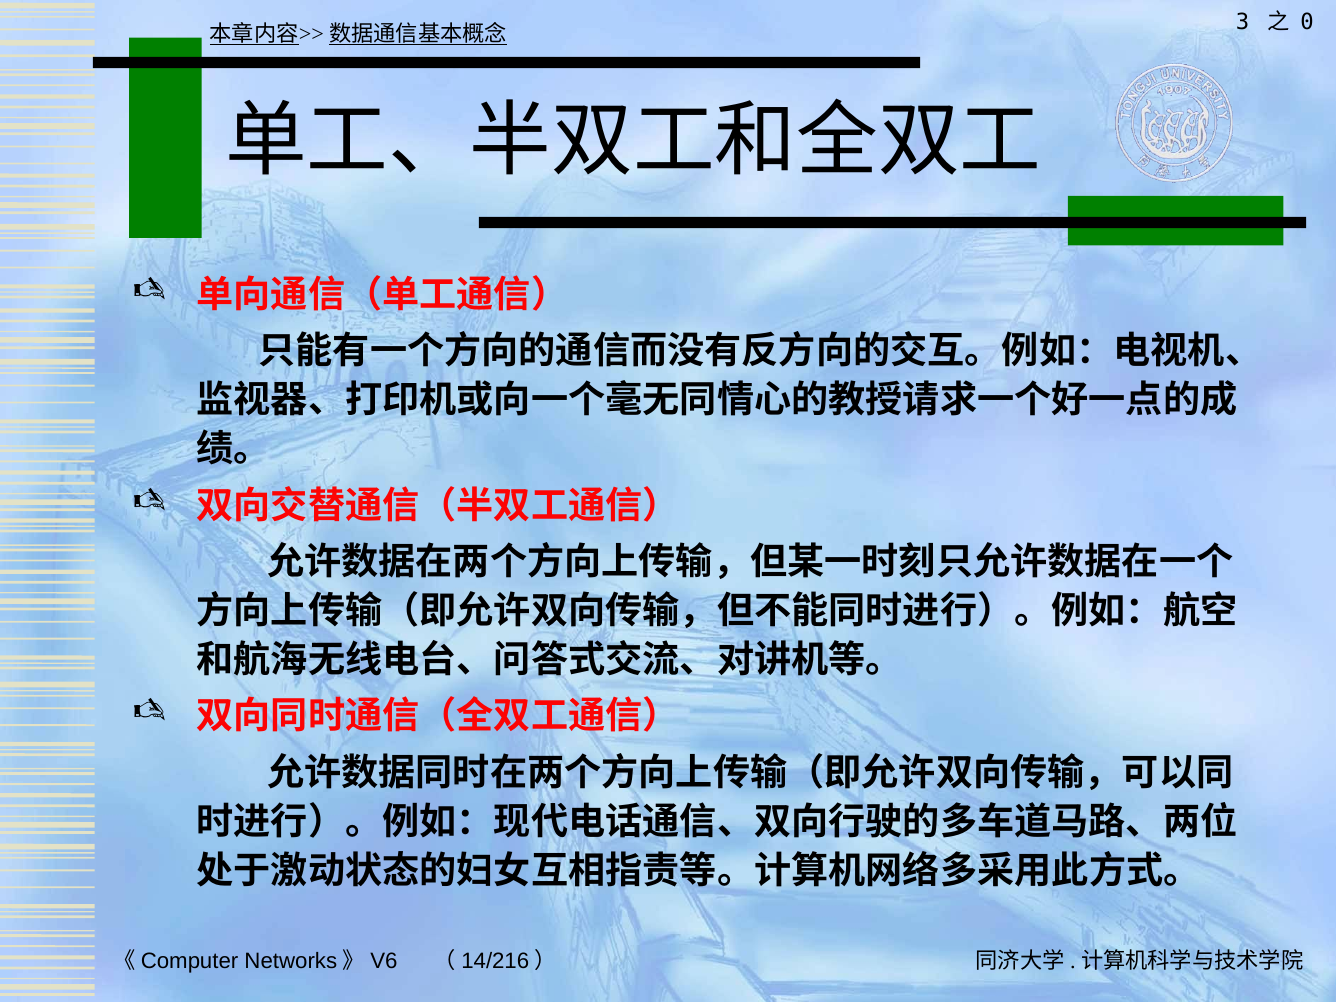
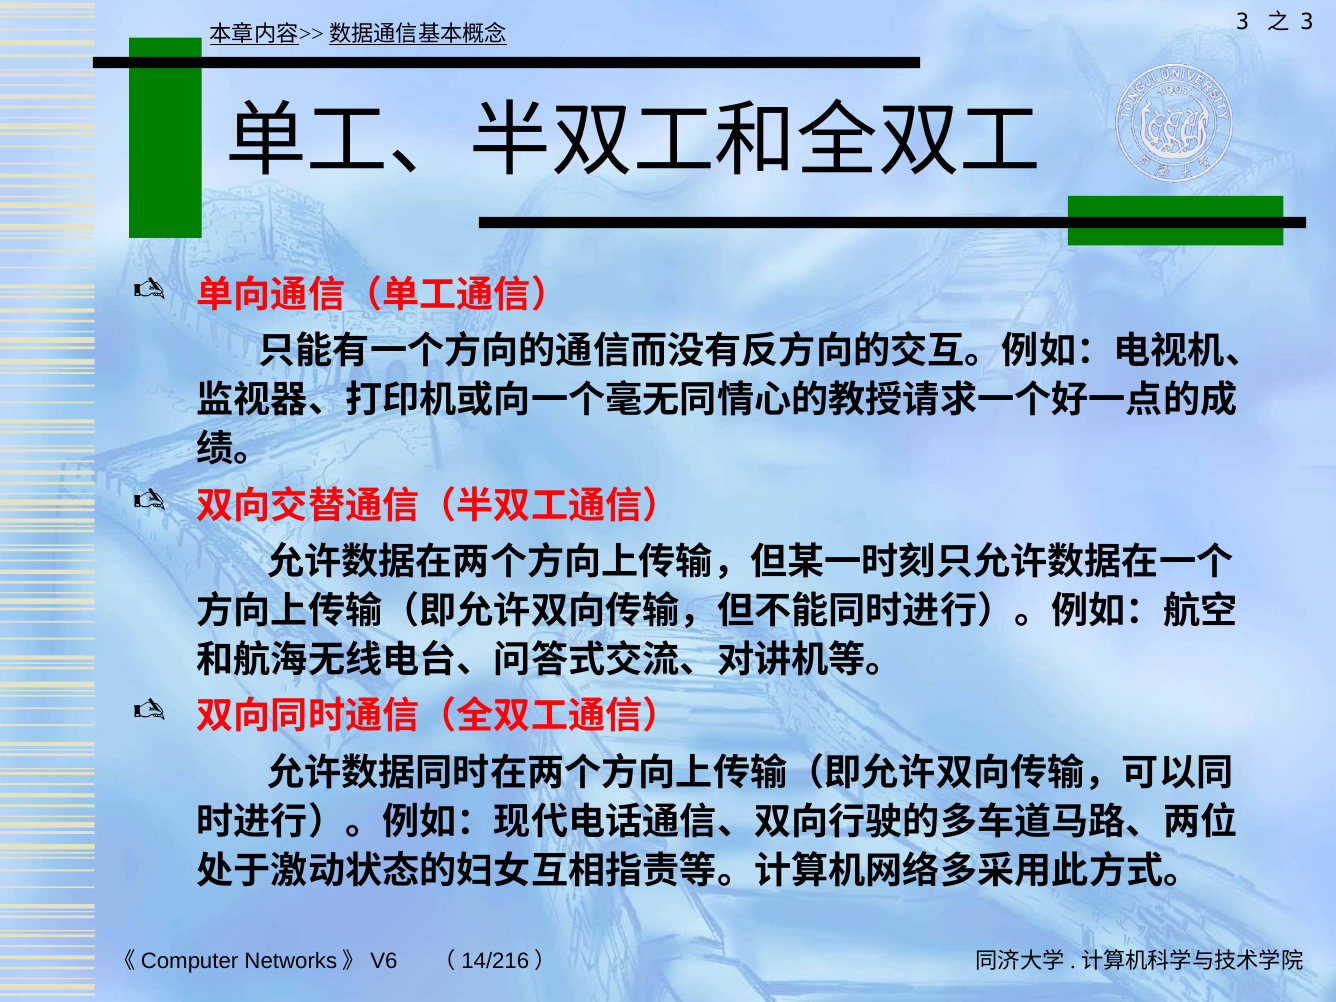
0 at (1307, 22): 0 -> 3
